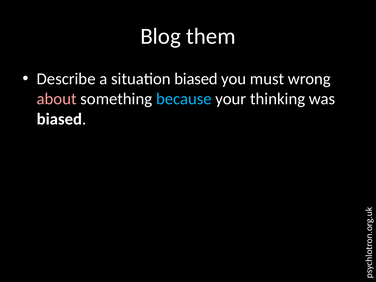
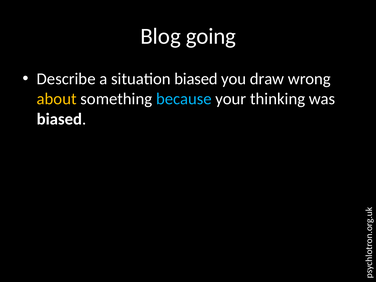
them: them -> going
must: must -> draw
about colour: pink -> yellow
